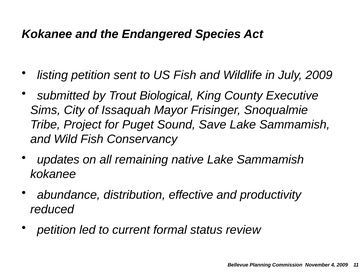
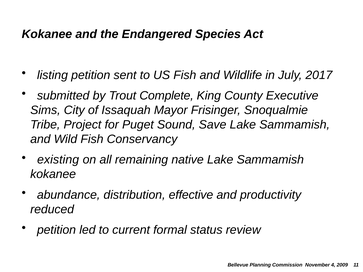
July 2009: 2009 -> 2017
Biological: Biological -> Complete
updates: updates -> existing
